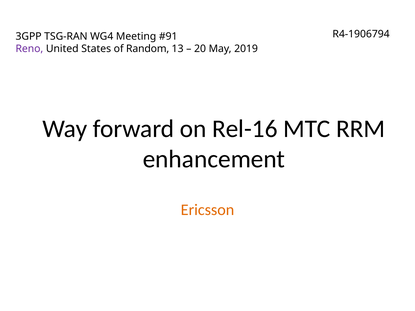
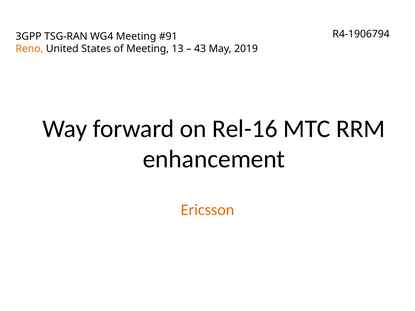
Reno colour: purple -> orange
of Random: Random -> Meeting
20: 20 -> 43
